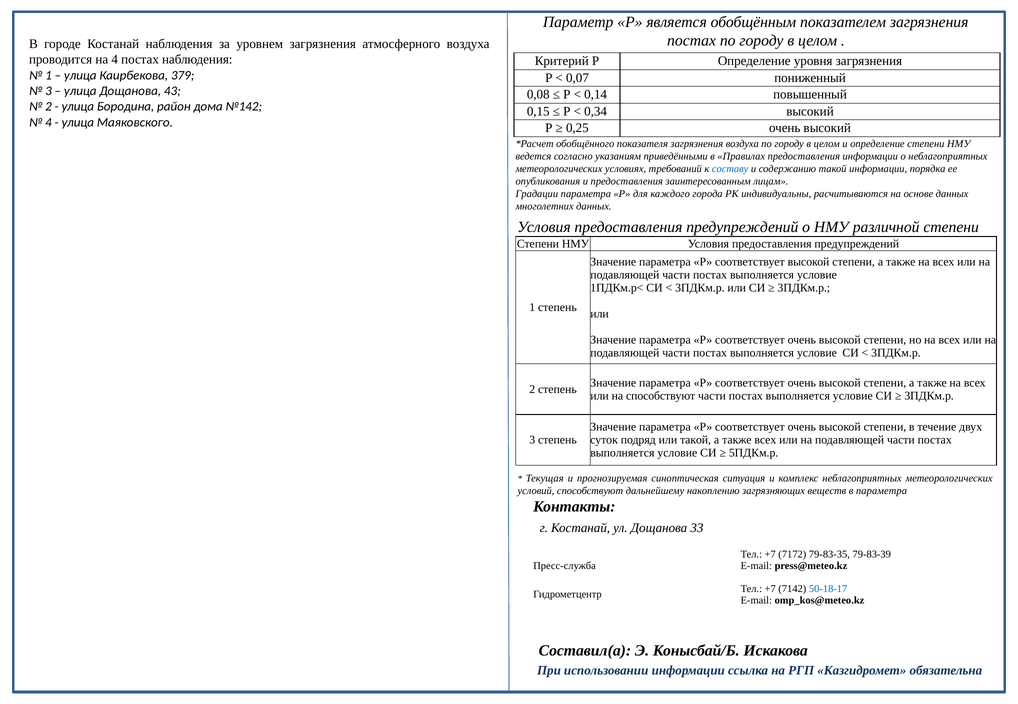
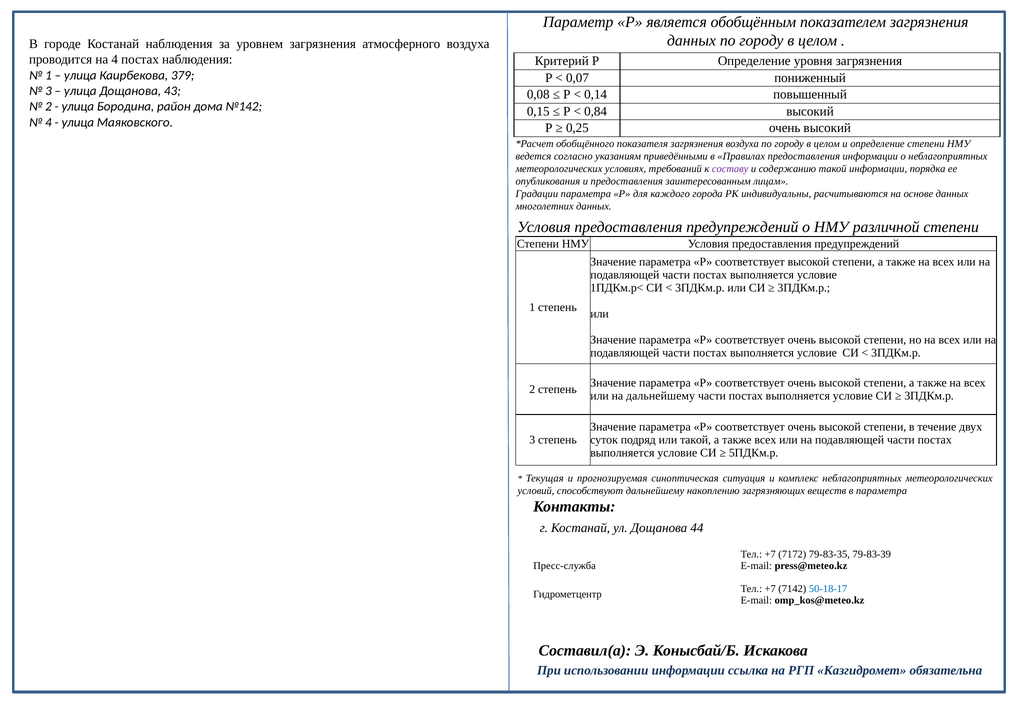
постах at (691, 41): постах -> данных
0,34: 0,34 -> 0,84
составу colour: blue -> purple
на способствуют: способствуют -> дальнейшему
33: 33 -> 44
